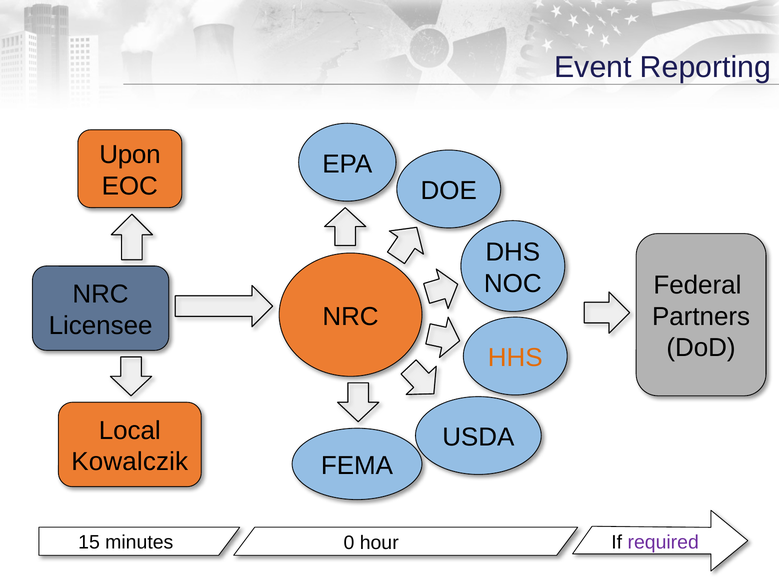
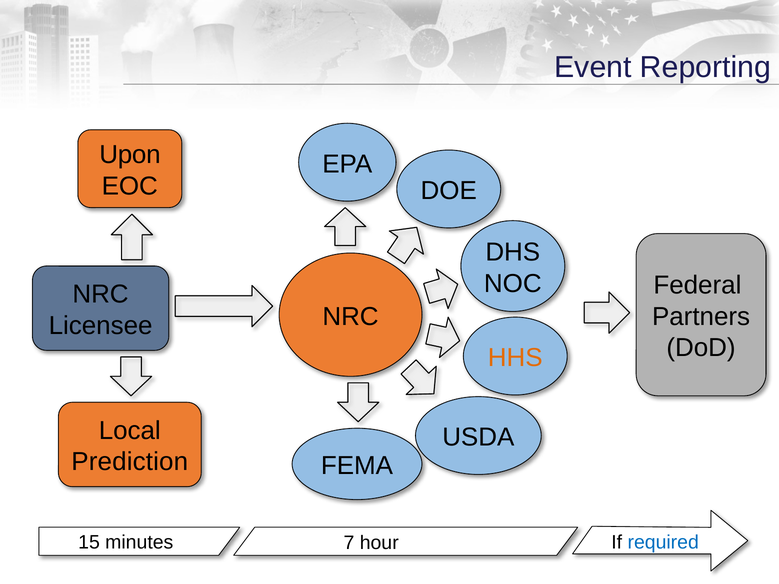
Kowalczik: Kowalczik -> Prediction
0: 0 -> 7
required colour: purple -> blue
